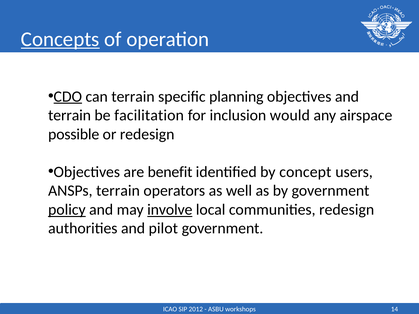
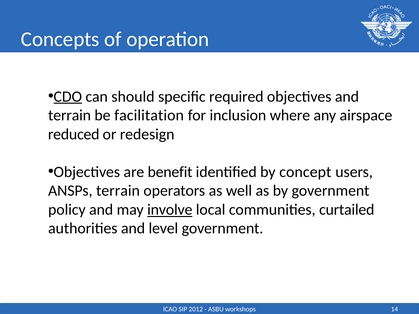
Concepts underline: present -> none
can terrain: terrain -> should
planning: planning -> required
would: would -> where
possible: possible -> reduced
policy underline: present -> none
communities redesign: redesign -> curtailed
pilot: pilot -> level
